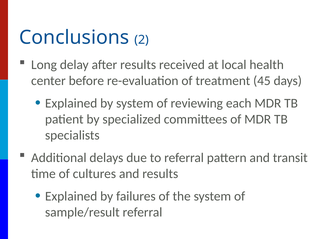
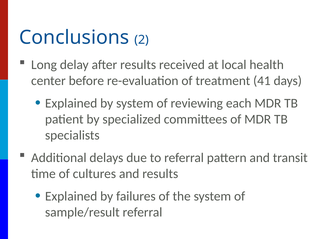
45: 45 -> 41
